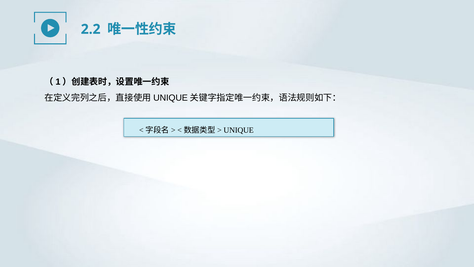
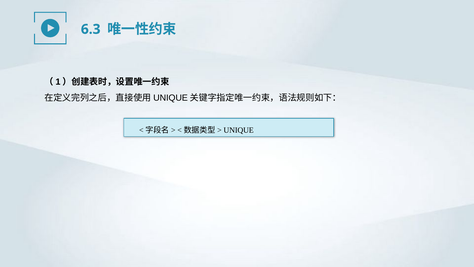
2.2: 2.2 -> 6.3
